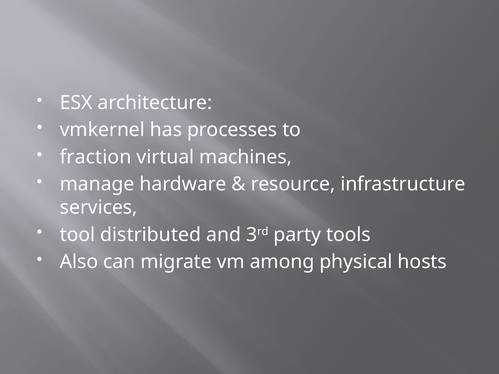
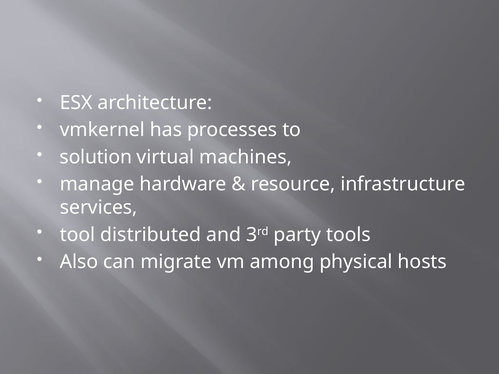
fraction: fraction -> solution
